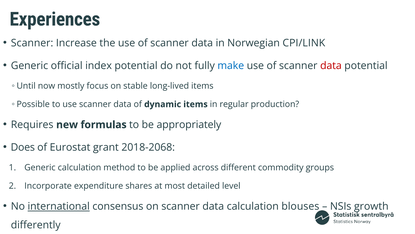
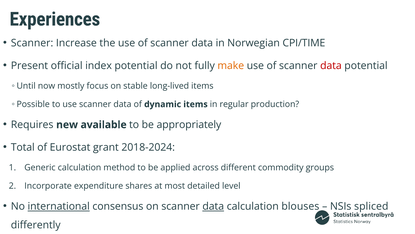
CPI/LINK: CPI/LINK -> CPI/TIME
Generic at (30, 66): Generic -> Present
make colour: blue -> orange
formulas: formulas -> available
Does: Does -> Total
2018-2068: 2018-2068 -> 2018-2024
data at (213, 206) underline: none -> present
growth: growth -> spliced
